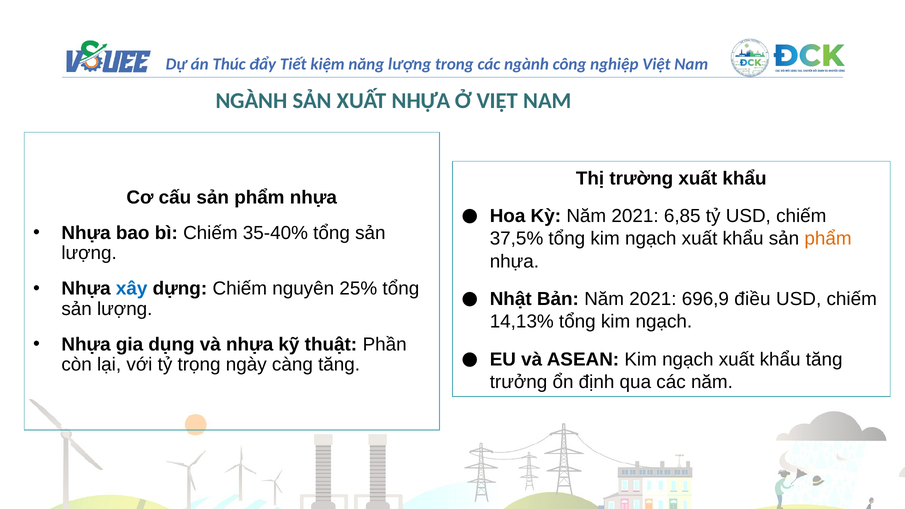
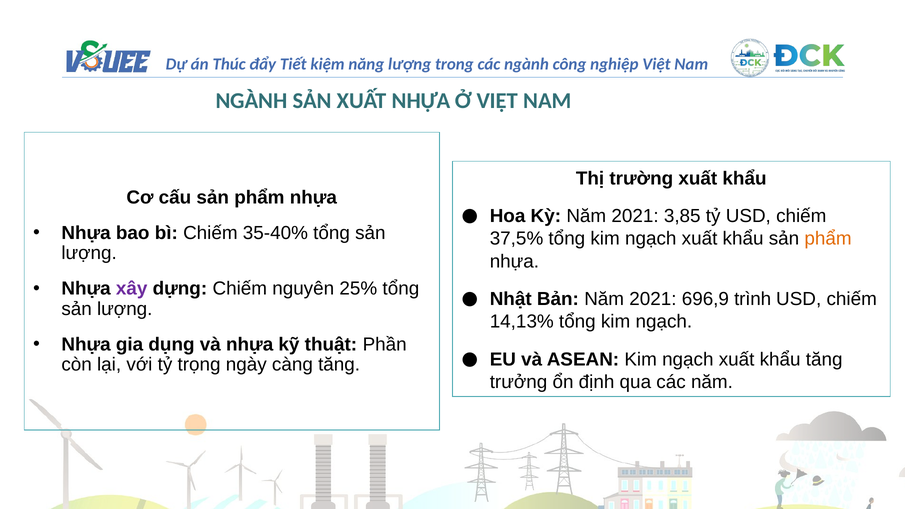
6,85: 6,85 -> 3,85
xây colour: blue -> purple
điều: điều -> trình
